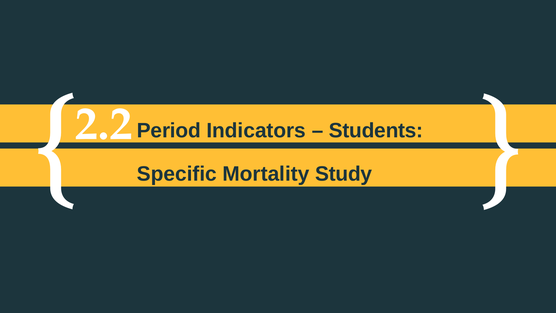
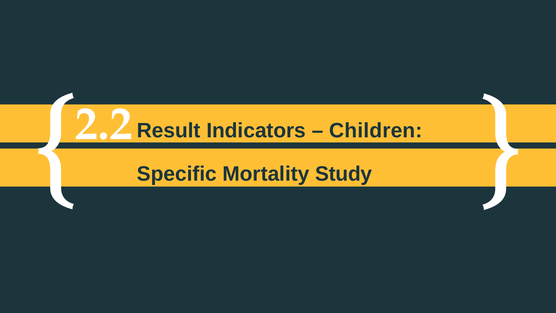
Period: Period -> Result
Students: Students -> Children
